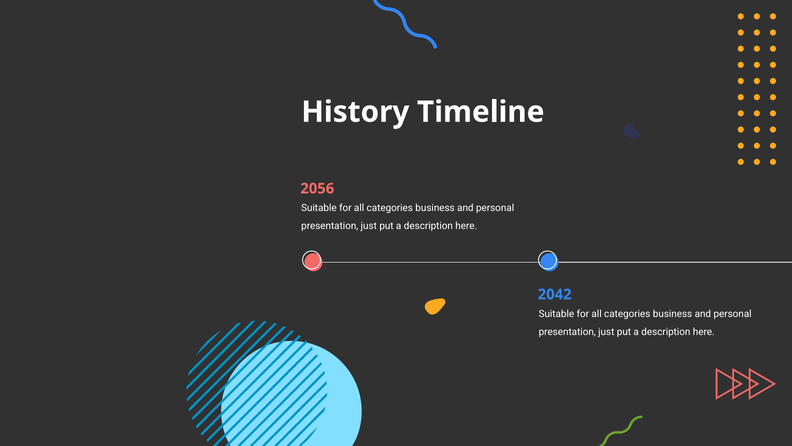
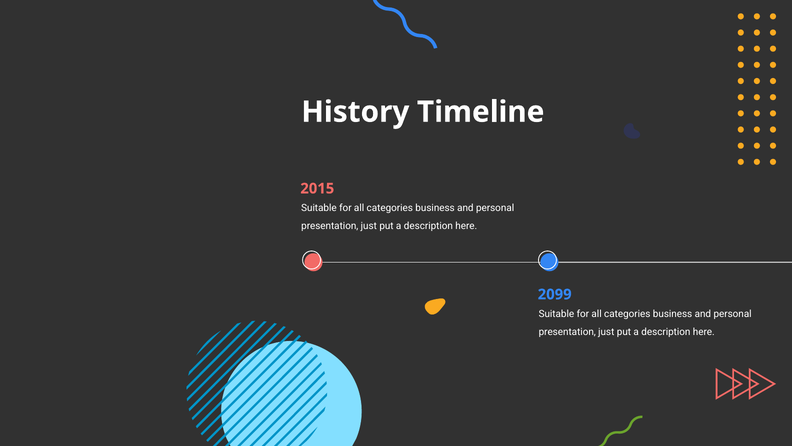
2056: 2056 -> 2015
2042: 2042 -> 2099
